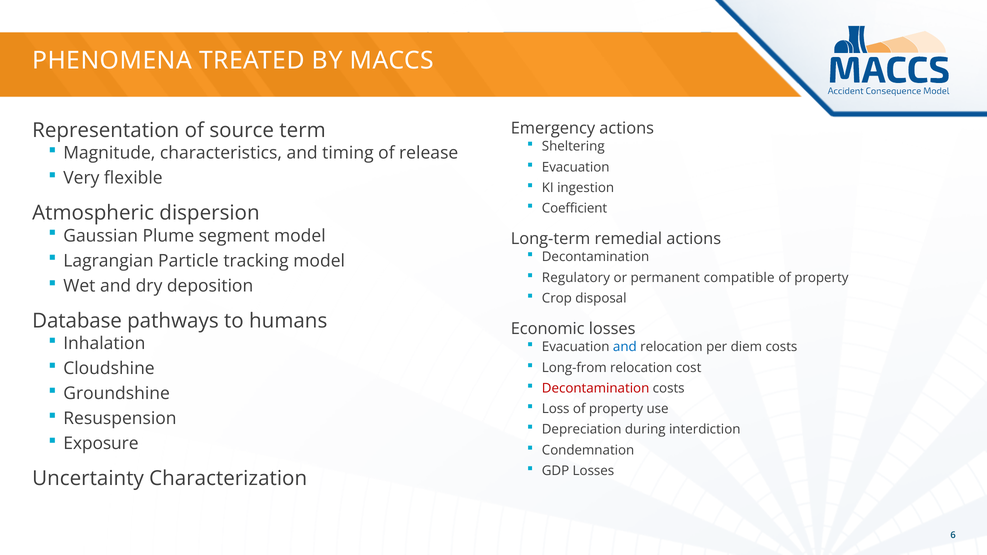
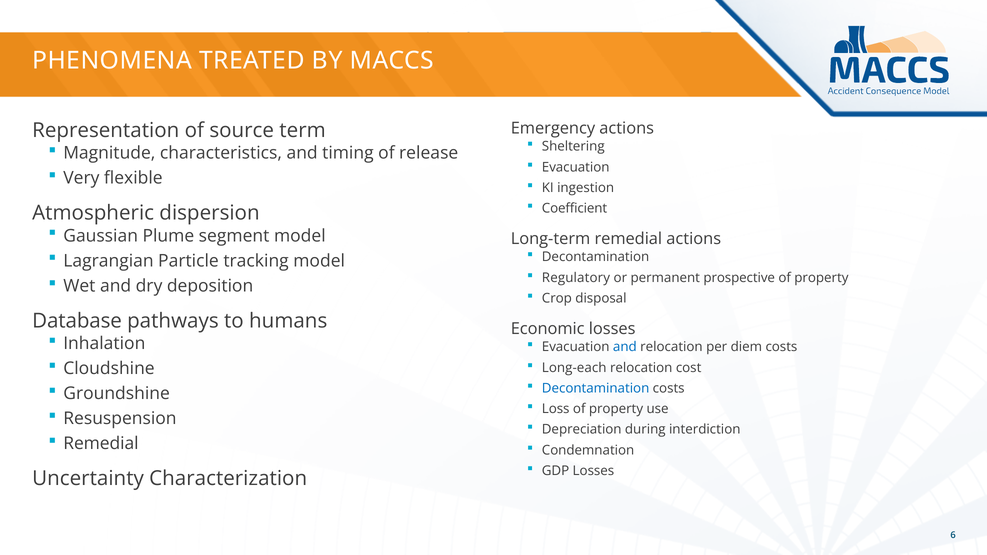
compatible: compatible -> prospective
Long-from: Long-from -> Long-each
Decontamination at (596, 388) colour: red -> blue
Exposure at (101, 444): Exposure -> Remedial
